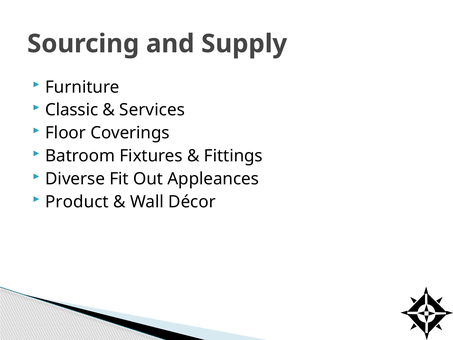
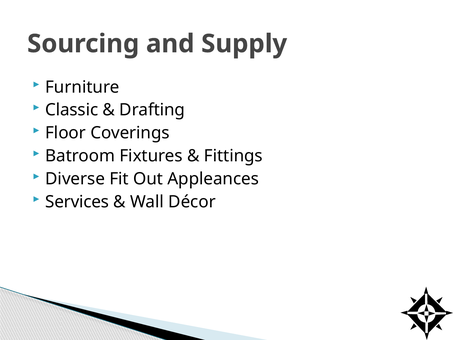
Services: Services -> Drafting
Product: Product -> Services
